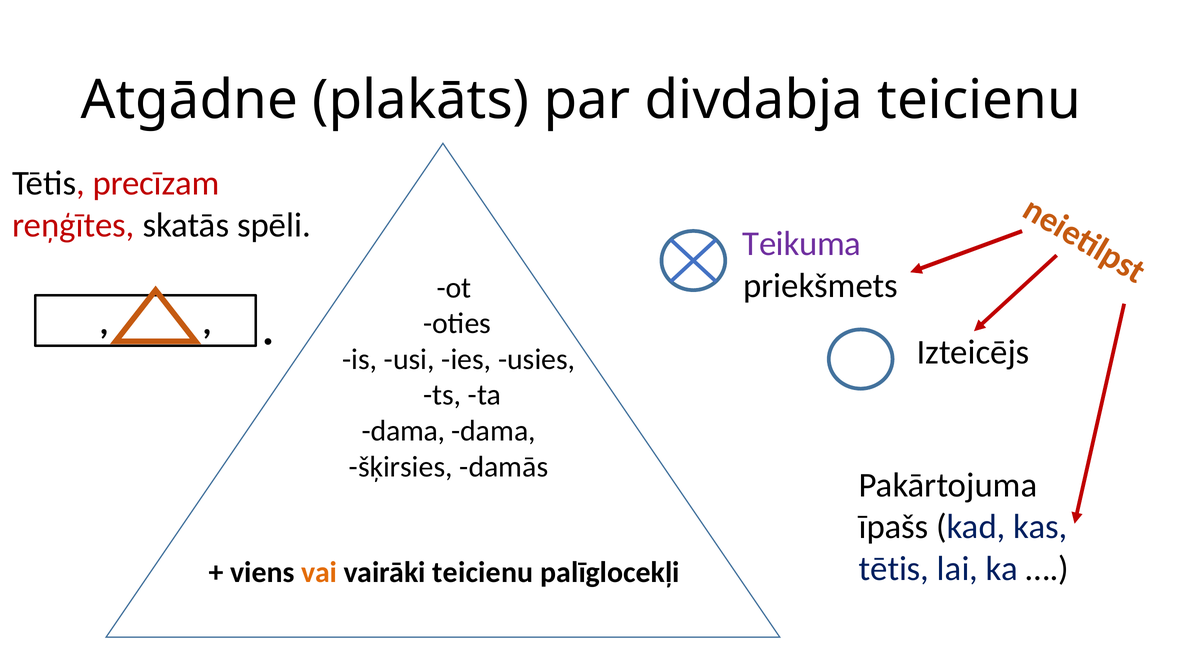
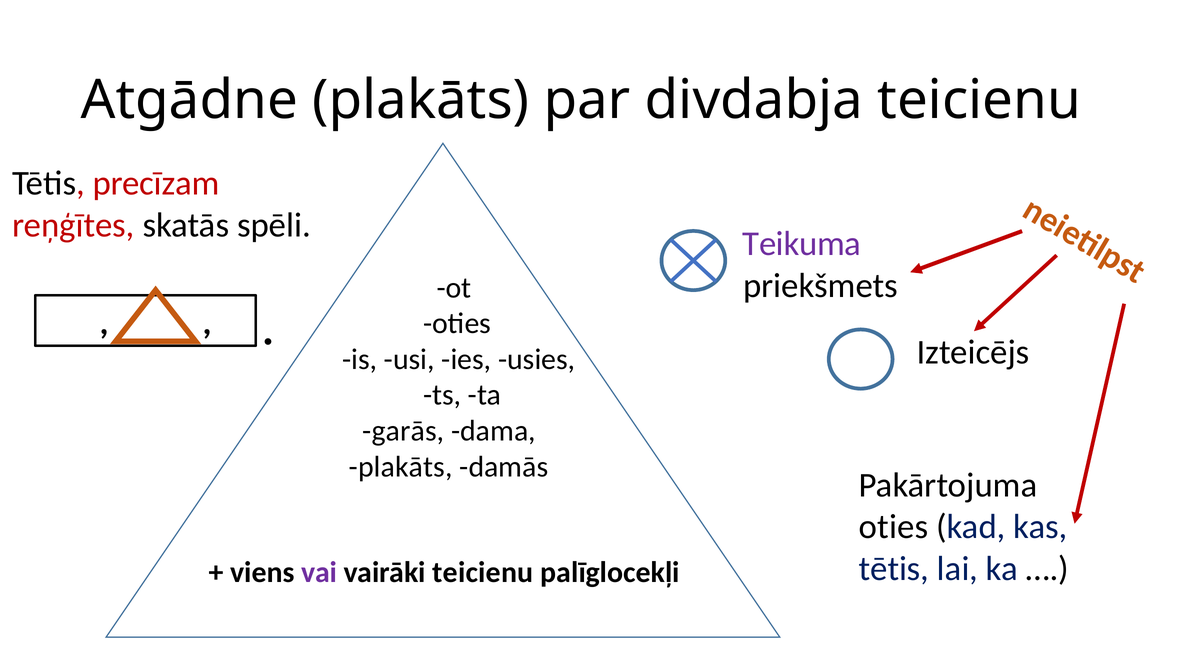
dama at (404, 431): dama -> garās
šķirsies at (401, 467): šķirsies -> plakāts
īpašs at (894, 527): īpašs -> oties
vai colour: orange -> purple
